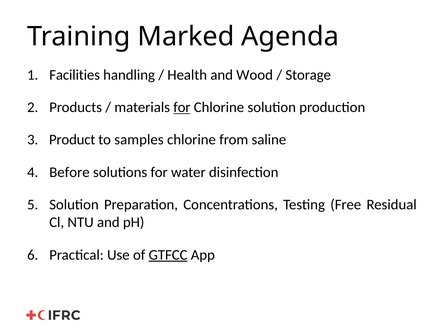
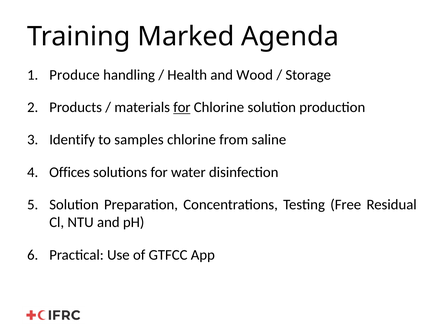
Facilities: Facilities -> Produce
Product: Product -> Identify
Before: Before -> Offices
GTFCC underline: present -> none
